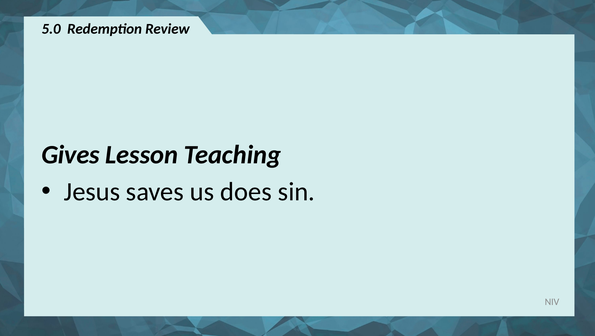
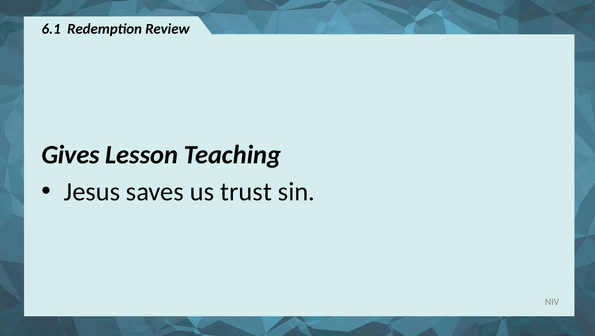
5.0: 5.0 -> 6.1
does: does -> trust
